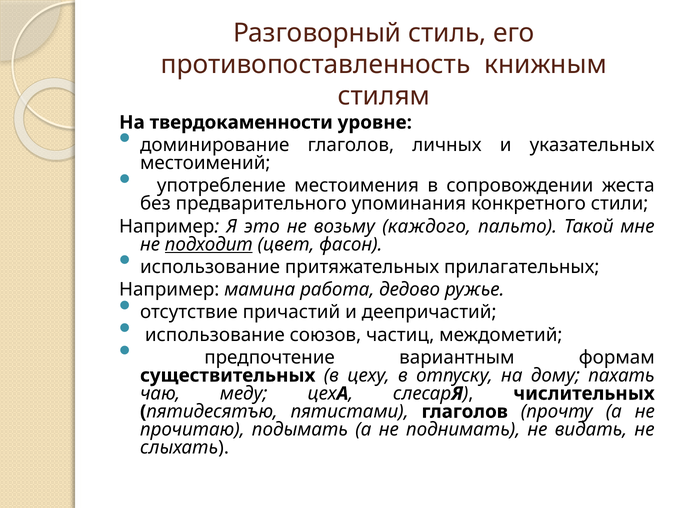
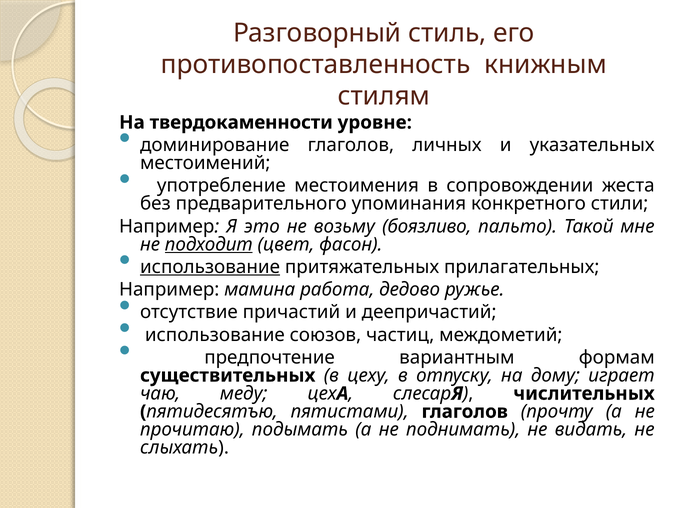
каждого: каждого -> боязливо
использование at (210, 267) underline: none -> present
пахать: пахать -> играет
